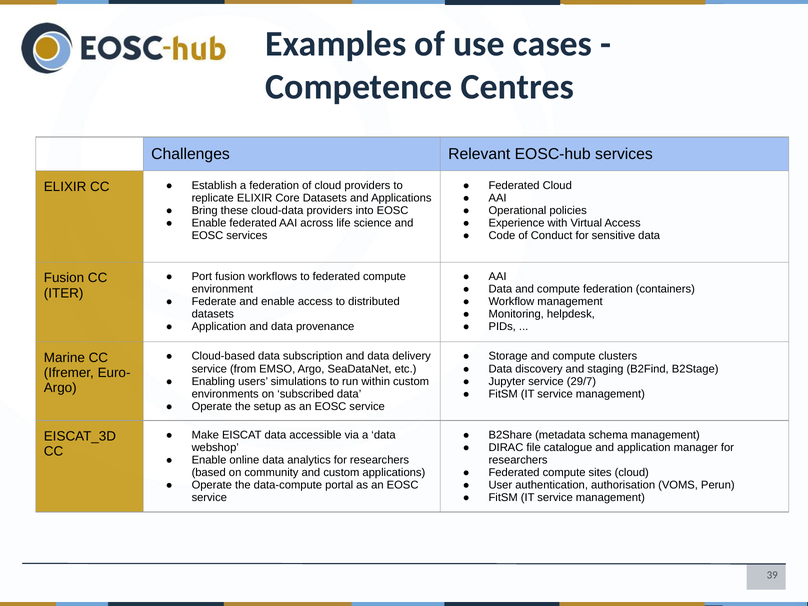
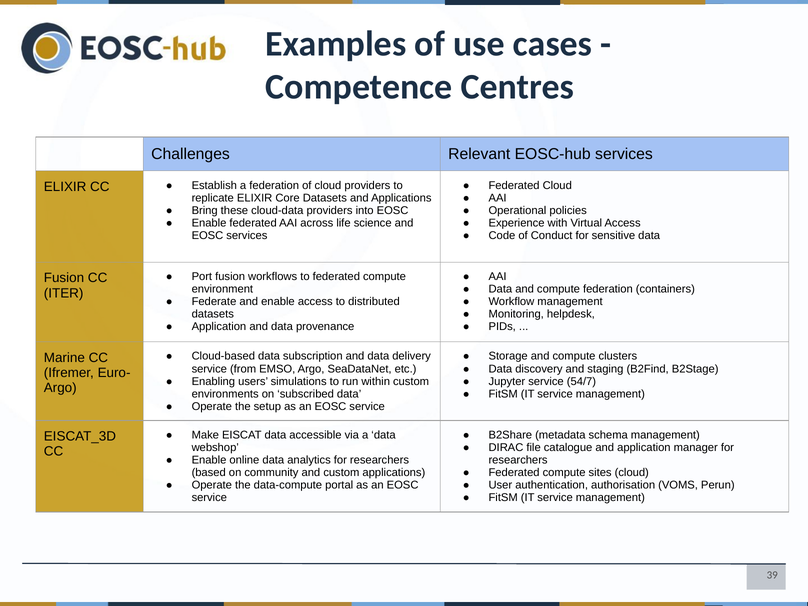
29/7: 29/7 -> 54/7
